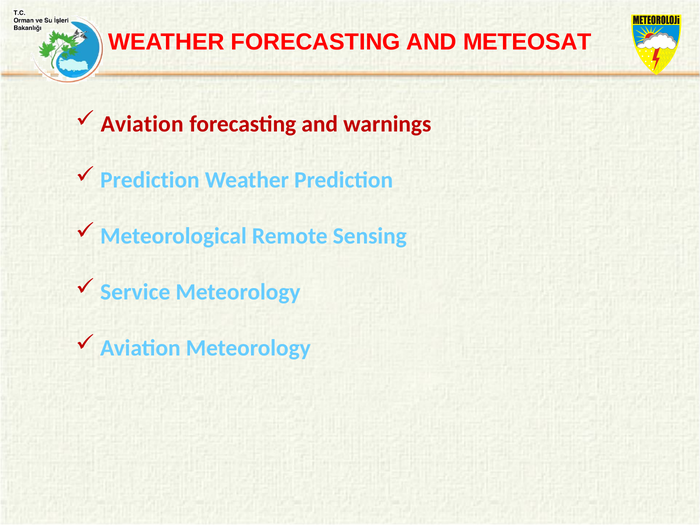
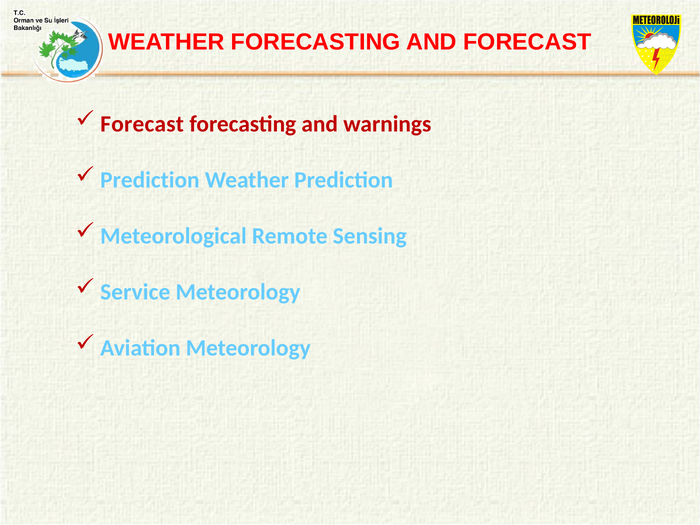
AND METEOSAT: METEOSAT -> FORECAST
Aviation at (142, 124): Aviation -> Forecast
